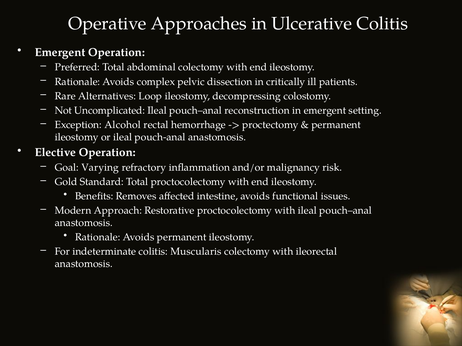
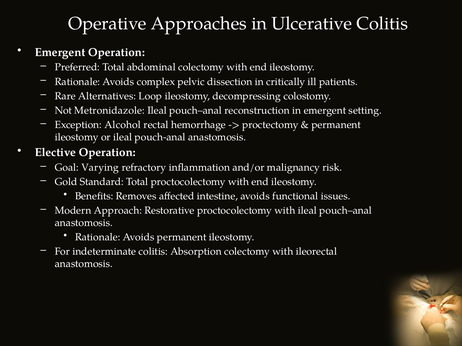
Uncomplicated: Uncomplicated -> Metronidazole
Muscularis: Muscularis -> Absorption
